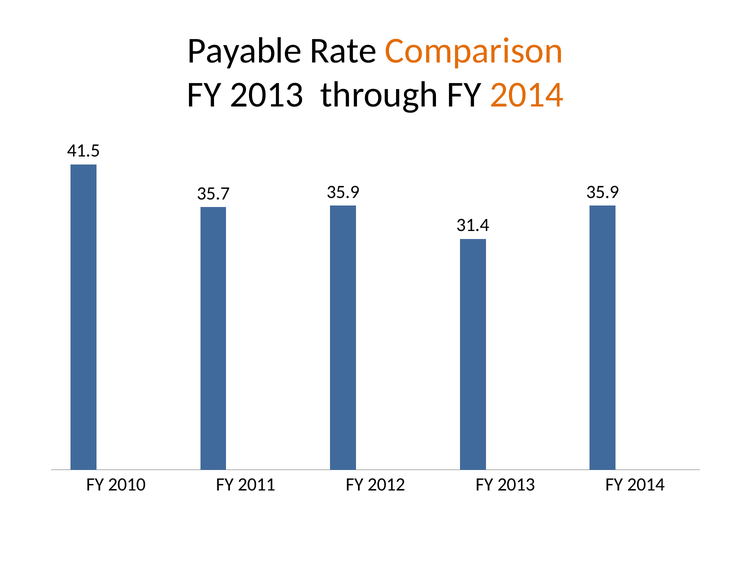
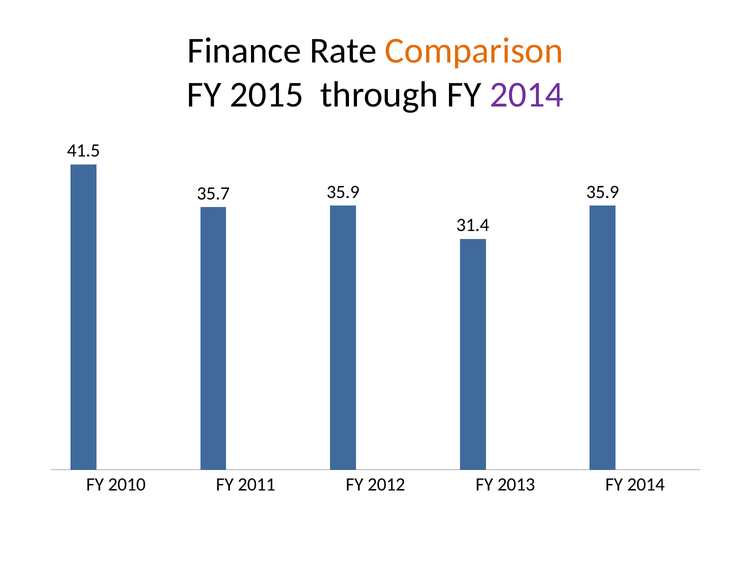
Payable: Payable -> Finance
2013 at (267, 95): 2013 -> 2015
2014 at (527, 95) colour: orange -> purple
